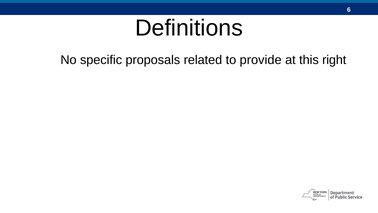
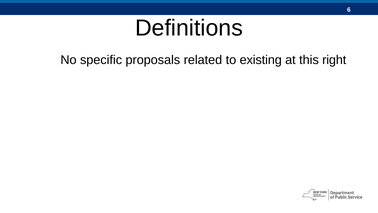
provide: provide -> existing
